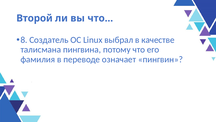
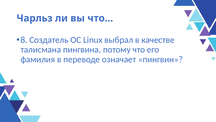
Второй: Второй -> Чарльз
